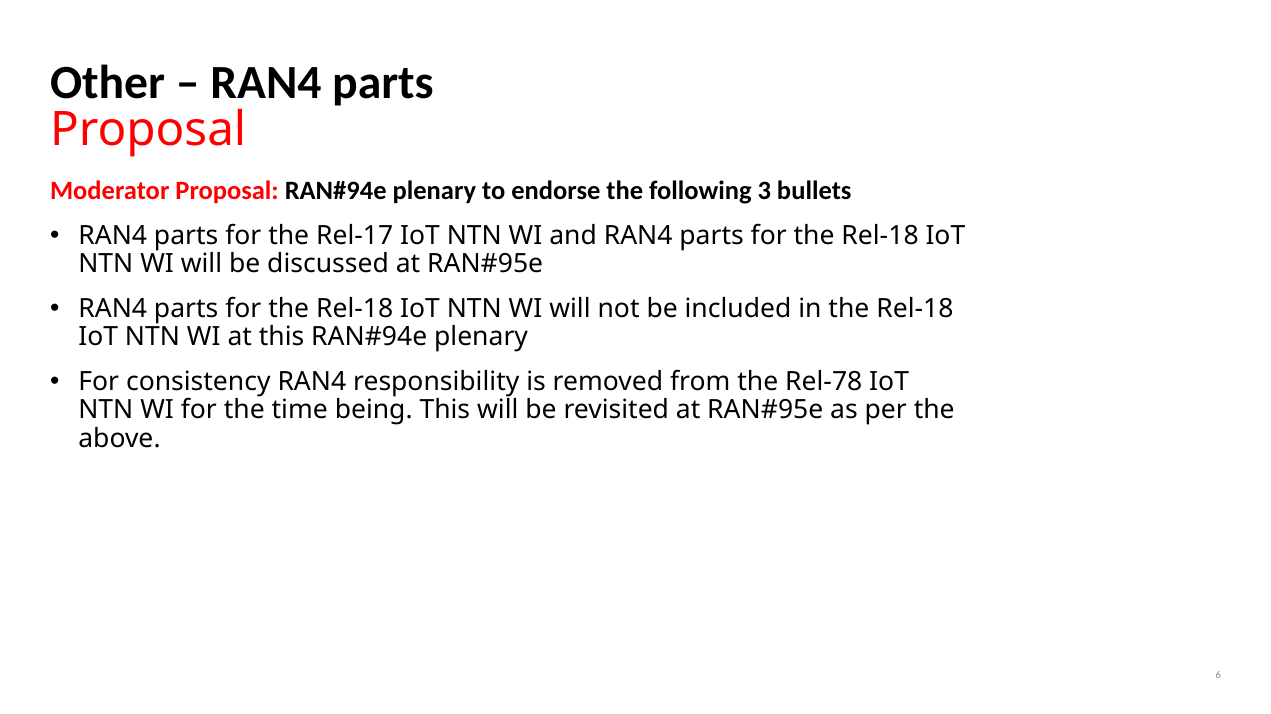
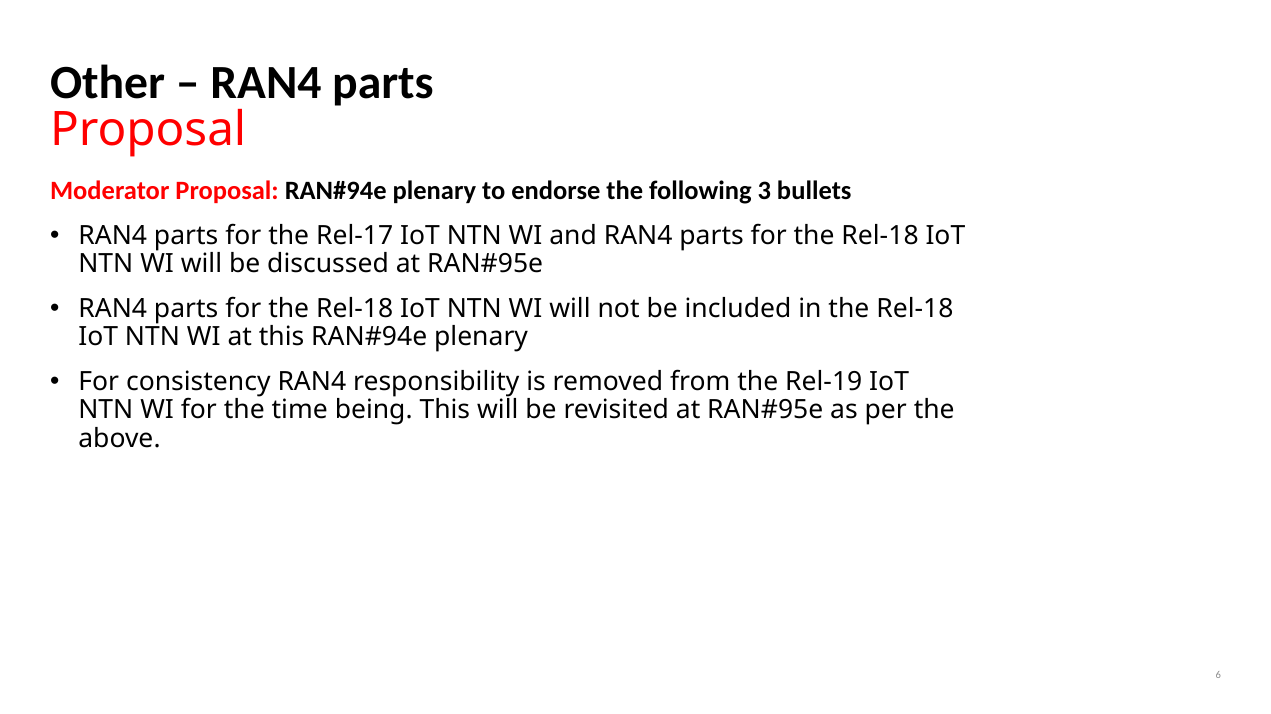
Rel-78: Rel-78 -> Rel-19
